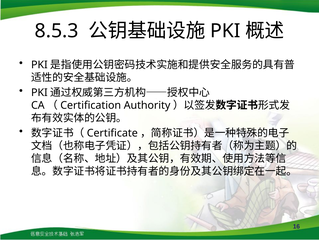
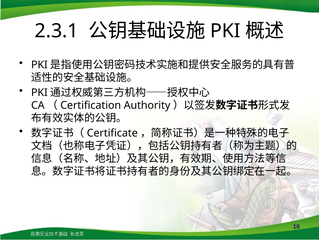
8.5.3: 8.5.3 -> 2.3.1
